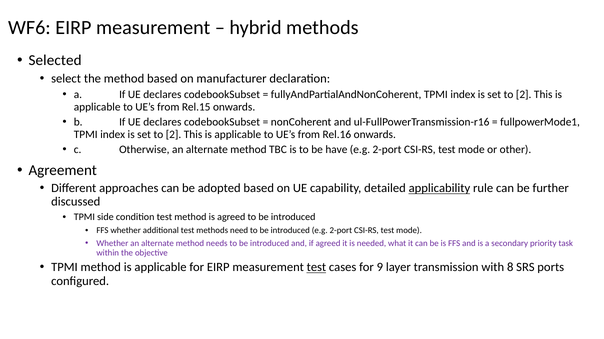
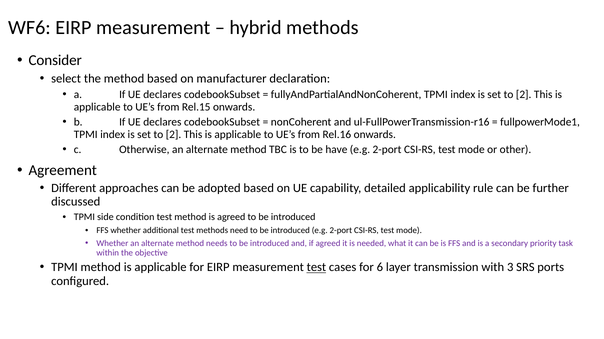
Selected: Selected -> Consider
applicability underline: present -> none
9: 9 -> 6
8: 8 -> 3
